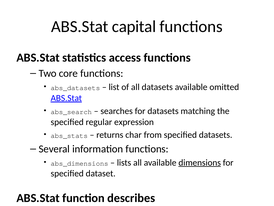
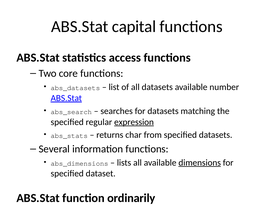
available omitted: omitted -> number
expression at (134, 122) underline: none -> present
function describes: describes -> ordinarily
